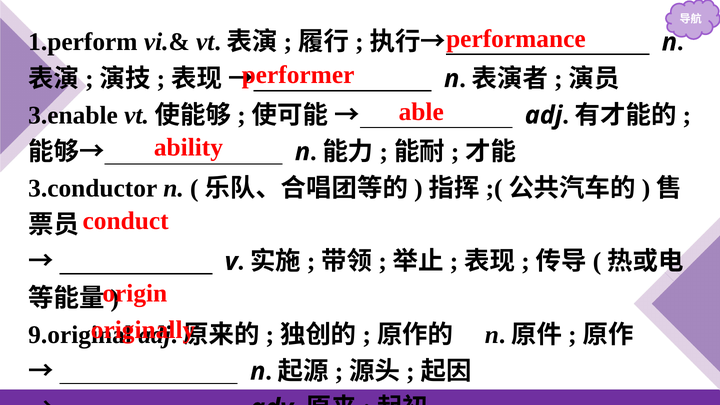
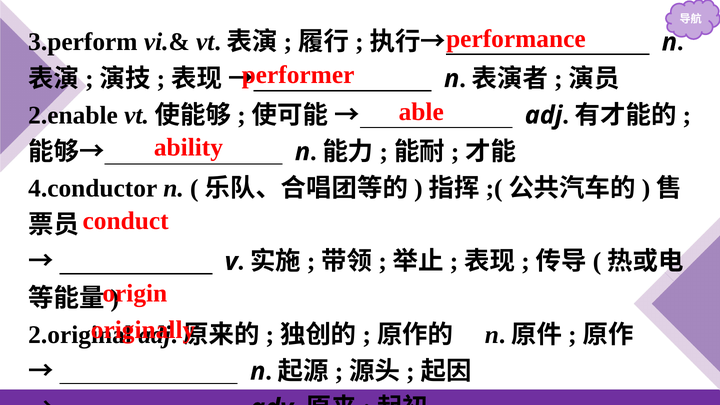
1.perform: 1.perform -> 3.perform
3.enable: 3.enable -> 2.enable
3.conductor: 3.conductor -> 4.conductor
9.original: 9.original -> 2.original
